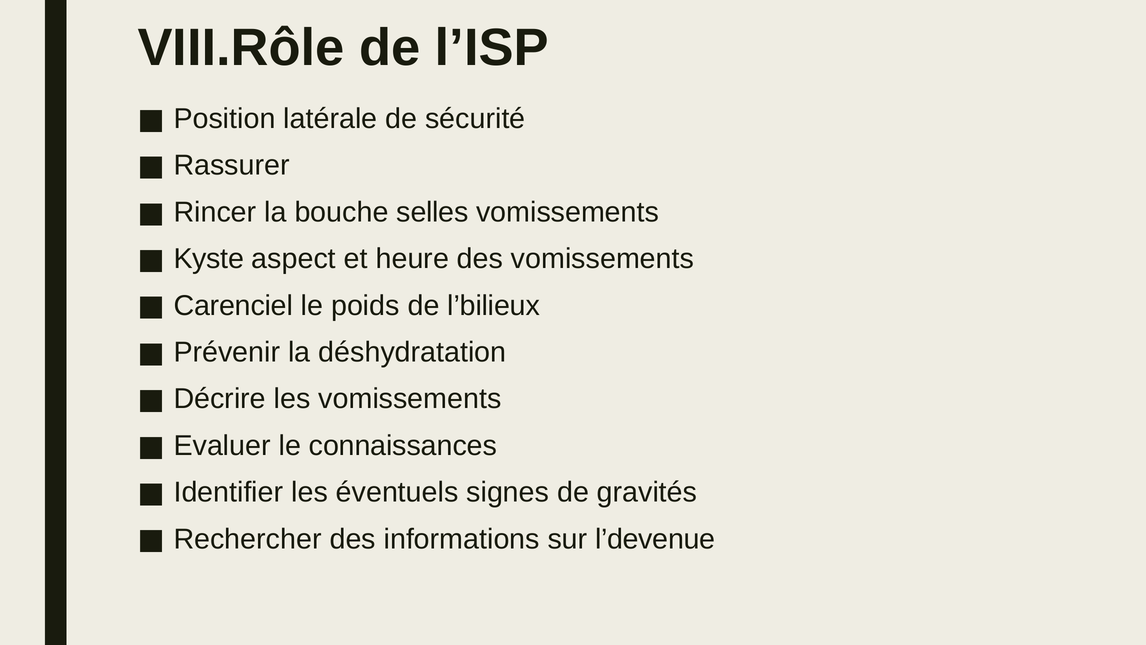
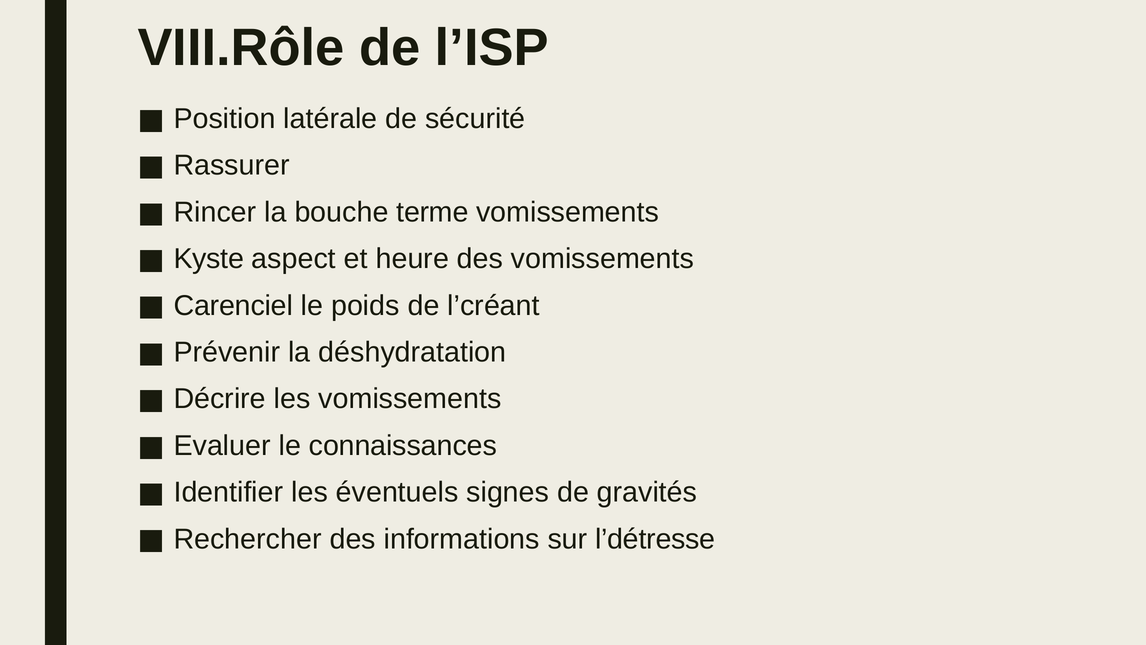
selles: selles -> terme
l’bilieux: l’bilieux -> l’créant
l’devenue: l’devenue -> l’détresse
